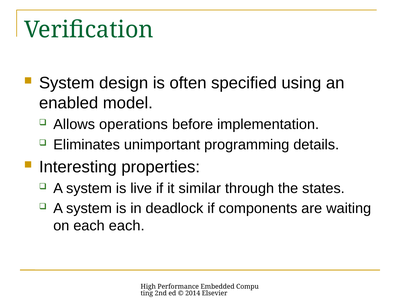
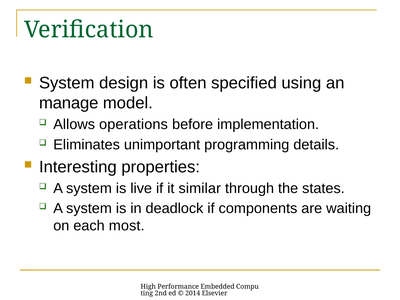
enabled: enabled -> manage
each each: each -> most
